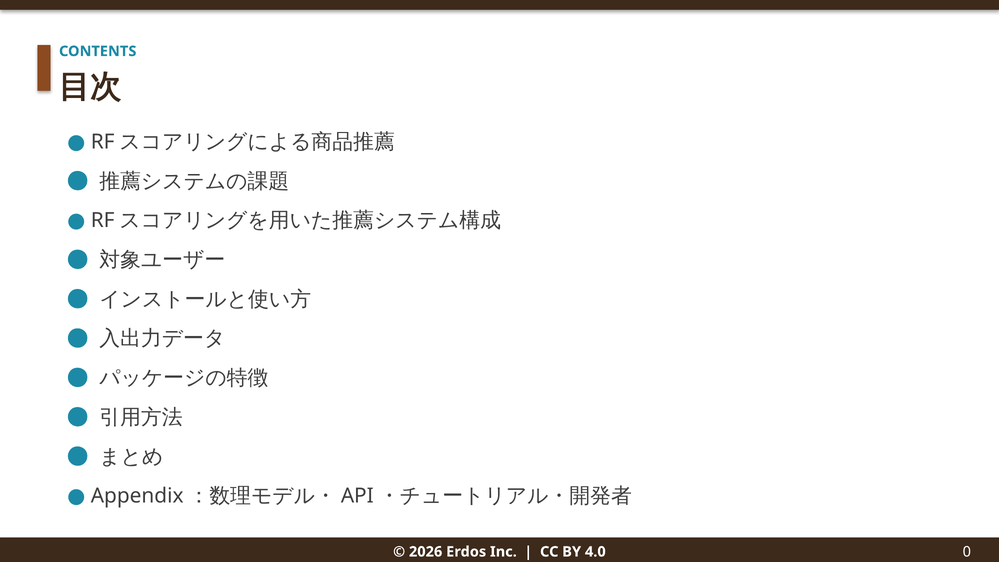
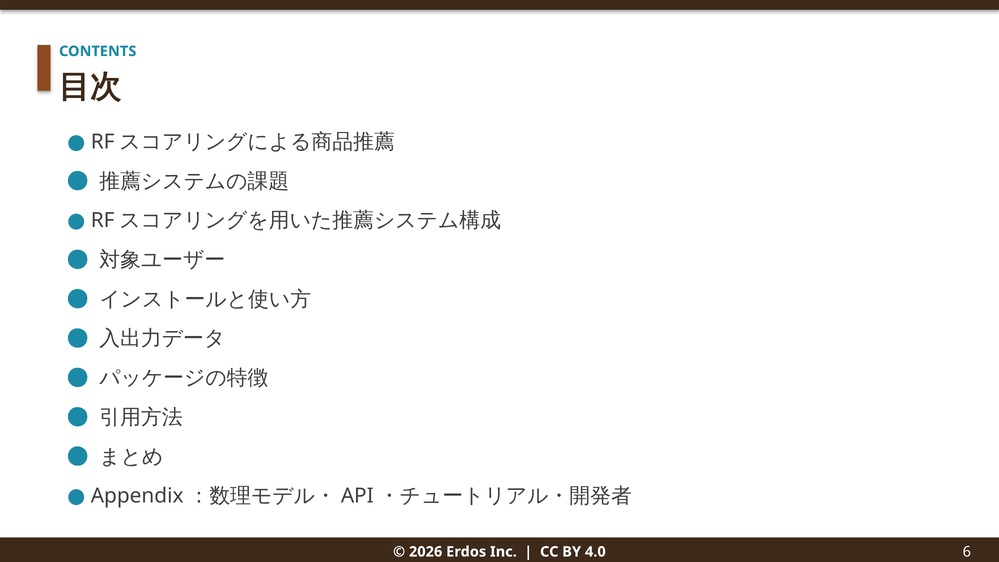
0: 0 -> 6
